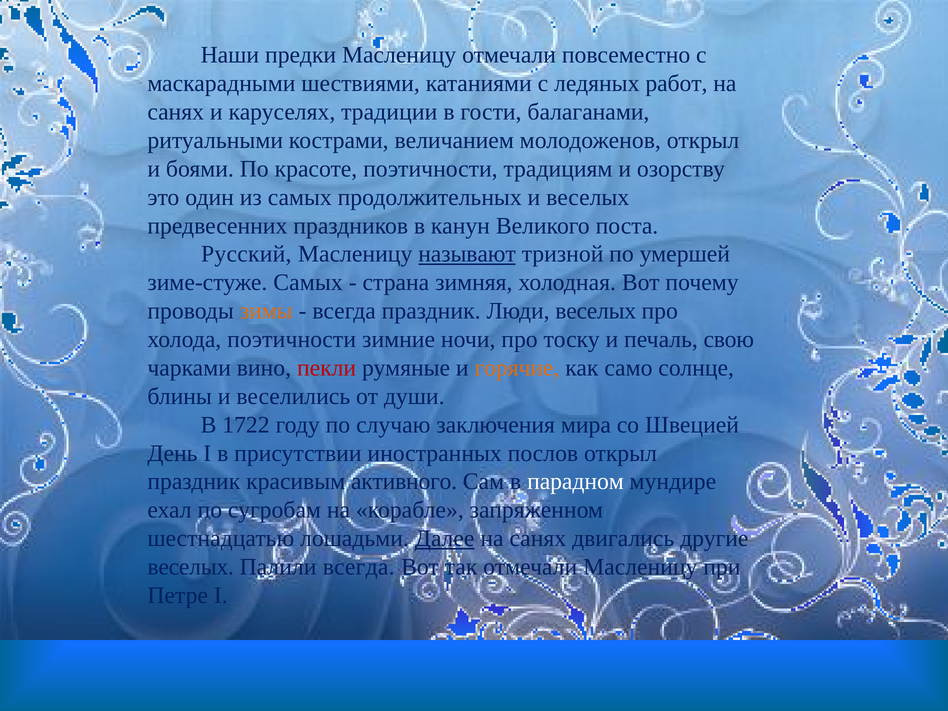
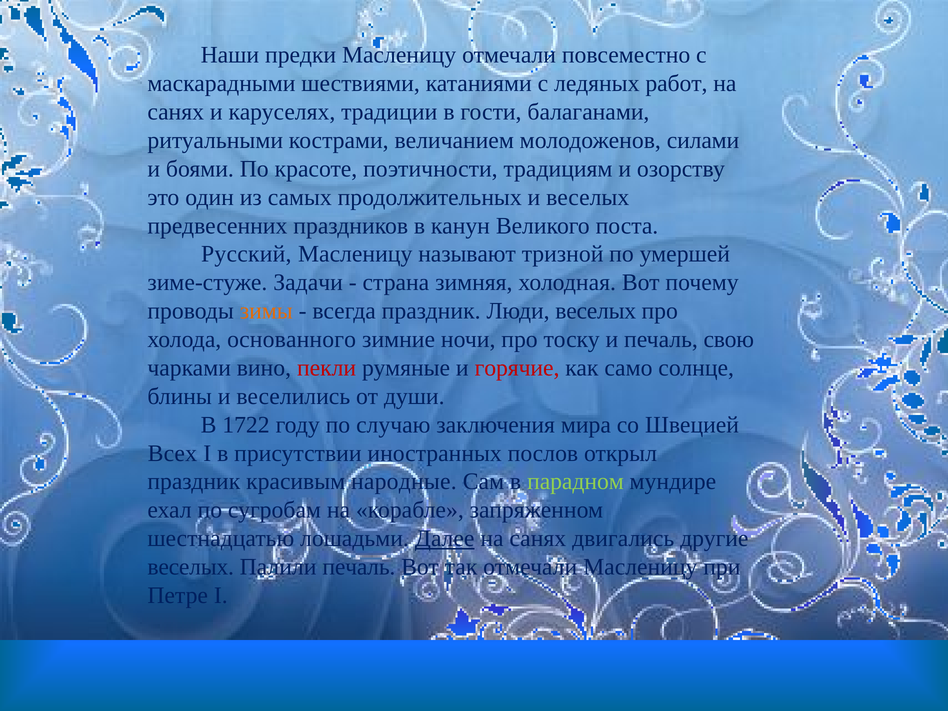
молодоженов открыл: открыл -> силами
называют underline: present -> none
зиме-стуже Самых: Самых -> Задачи
холода поэтичности: поэтичности -> основанного
горячие colour: orange -> red
День: День -> Всех
активного: активного -> народные
парадном colour: white -> light green
Палили всегда: всегда -> печаль
